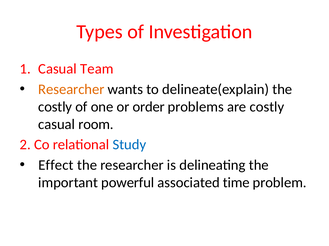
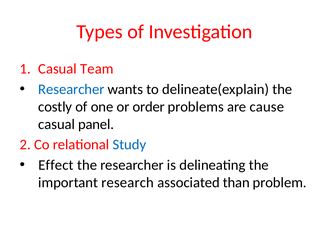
Researcher at (71, 89) colour: orange -> blue
are costly: costly -> cause
room: room -> panel
powerful: powerful -> research
time: time -> than
